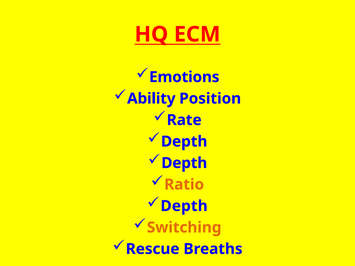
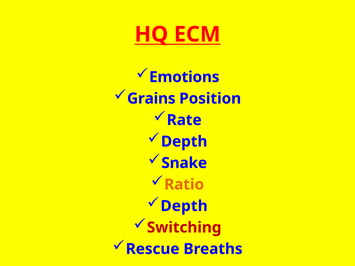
Ability: Ability -> Grains
Depth at (184, 163): Depth -> Snake
Switching colour: orange -> red
